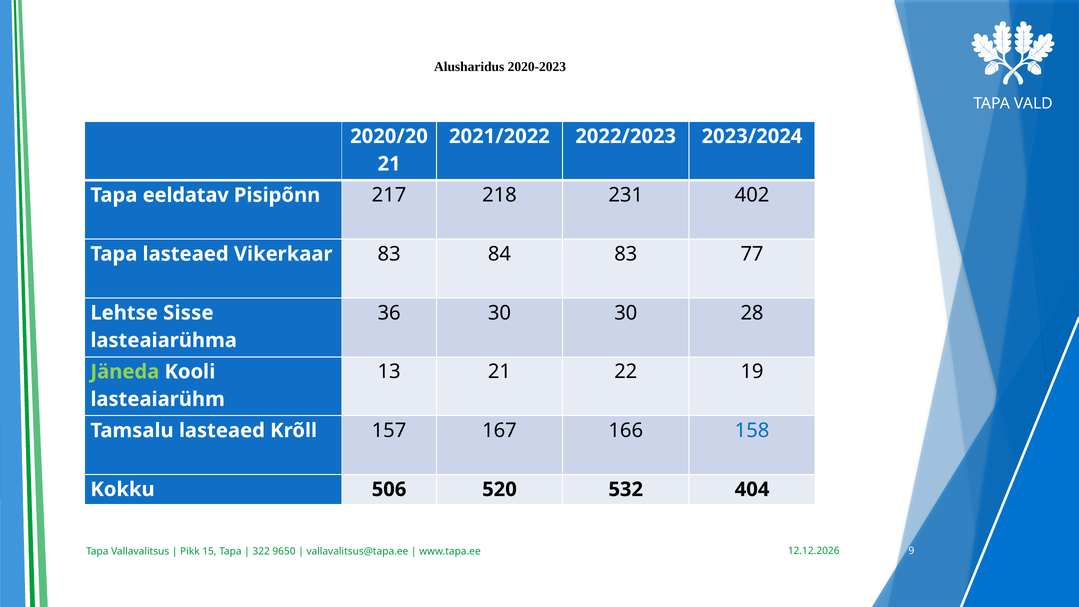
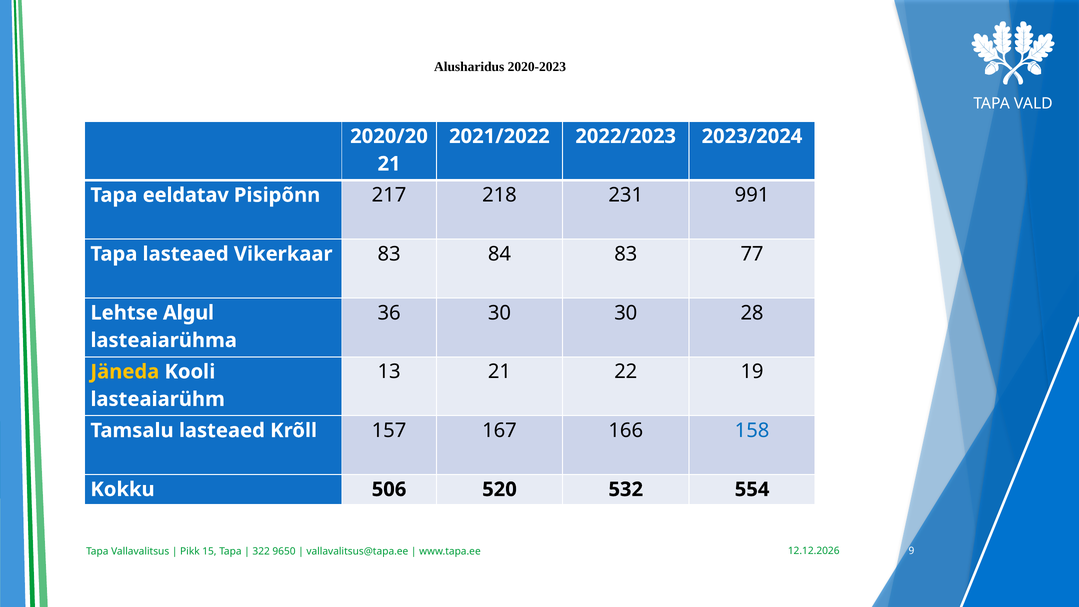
402: 402 -> 991
Sisse: Sisse -> Algul
Jäneda colour: light green -> yellow
404: 404 -> 554
